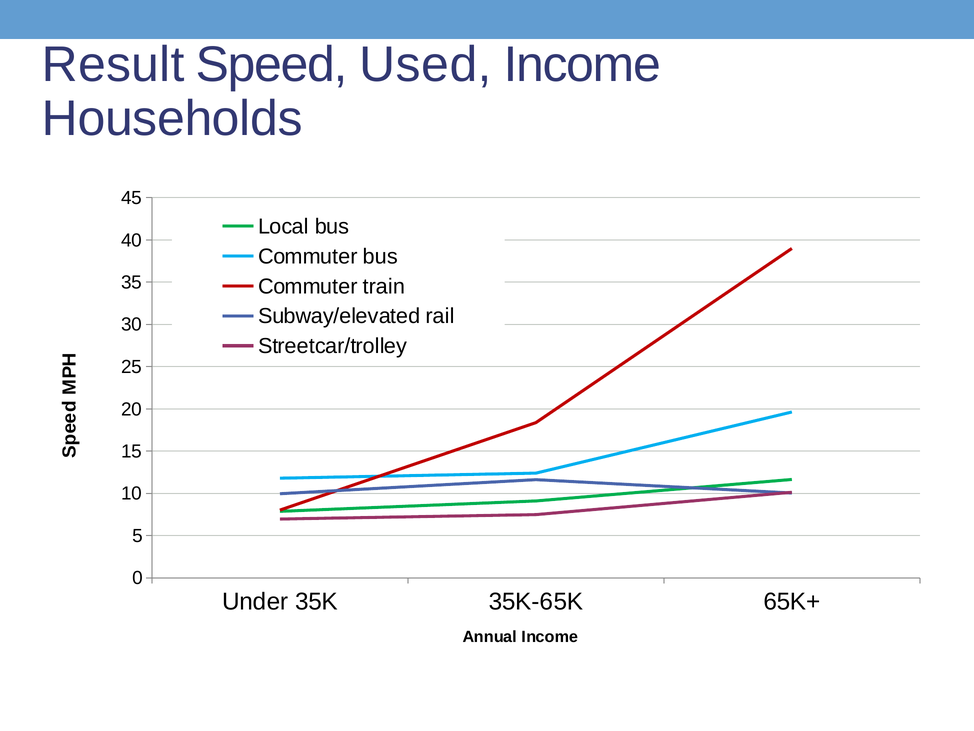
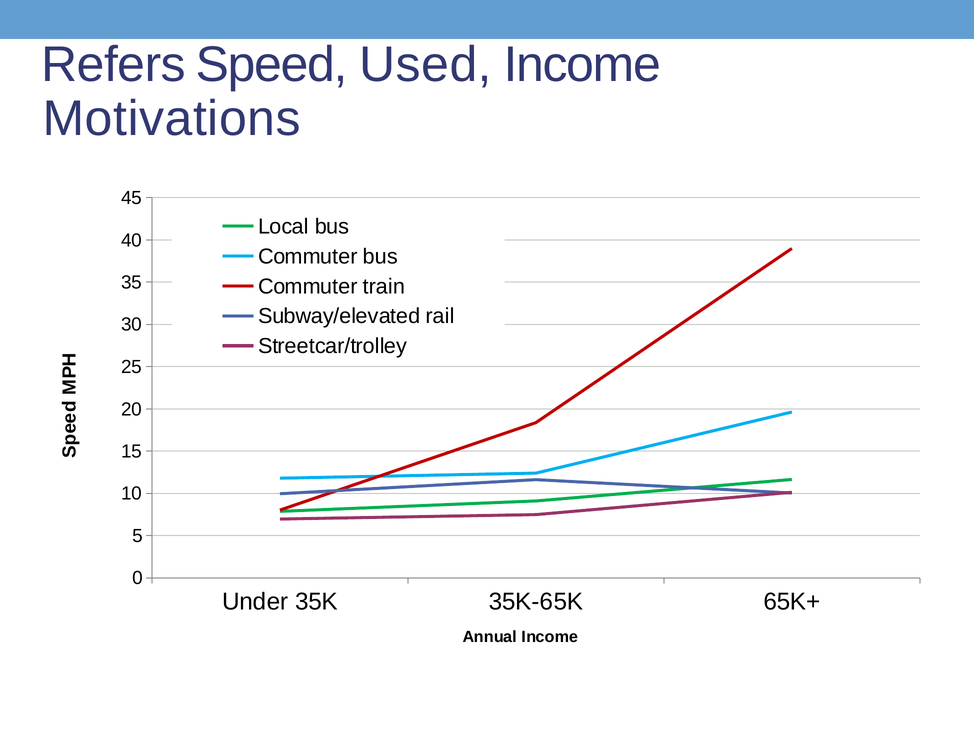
Result: Result -> Refers
Households: Households -> Motivations
